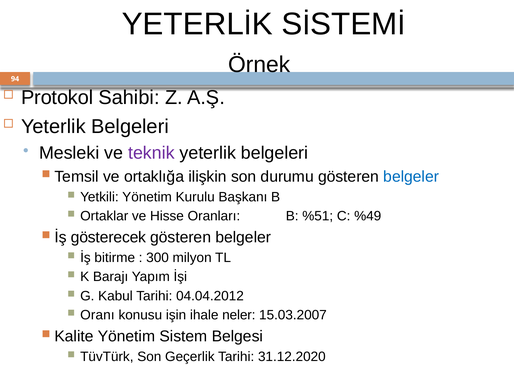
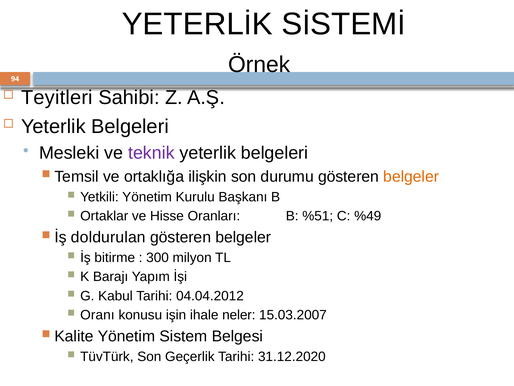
Protokol: Protokol -> Teyitleri
belgeler at (411, 176) colour: blue -> orange
gösterecek: gösterecek -> doldurulan
